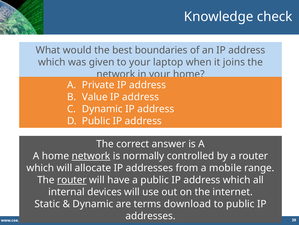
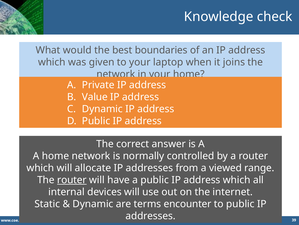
network at (91, 156) underline: present -> none
mobile: mobile -> viewed
download: download -> encounter
